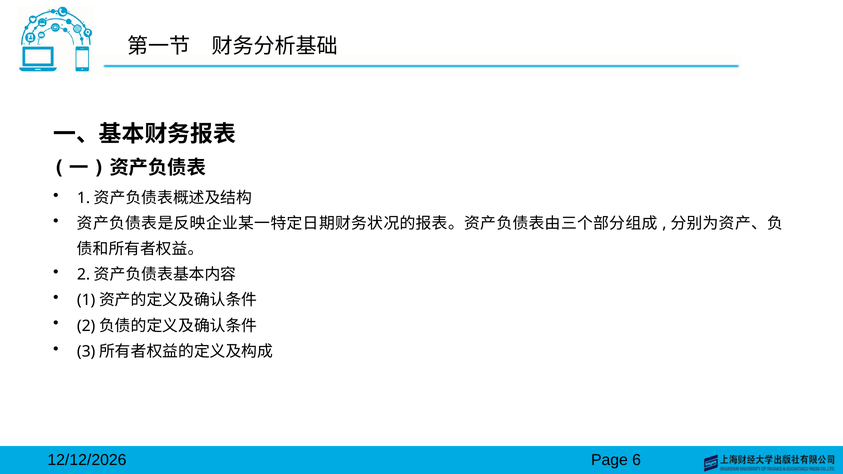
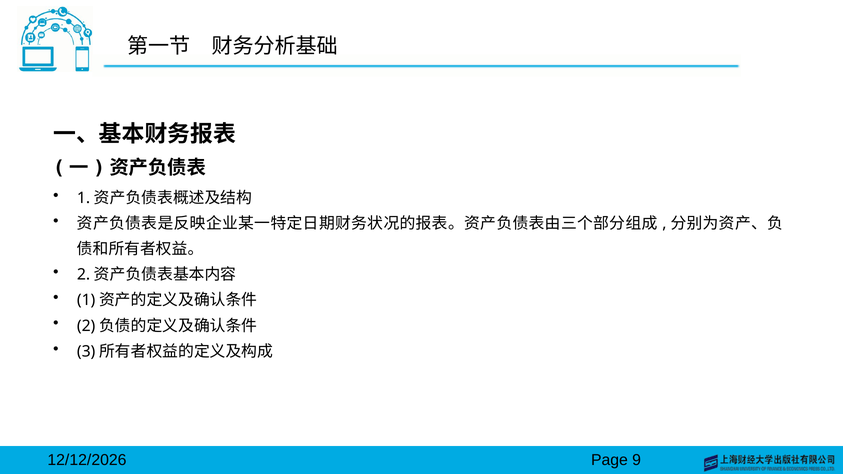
6: 6 -> 9
